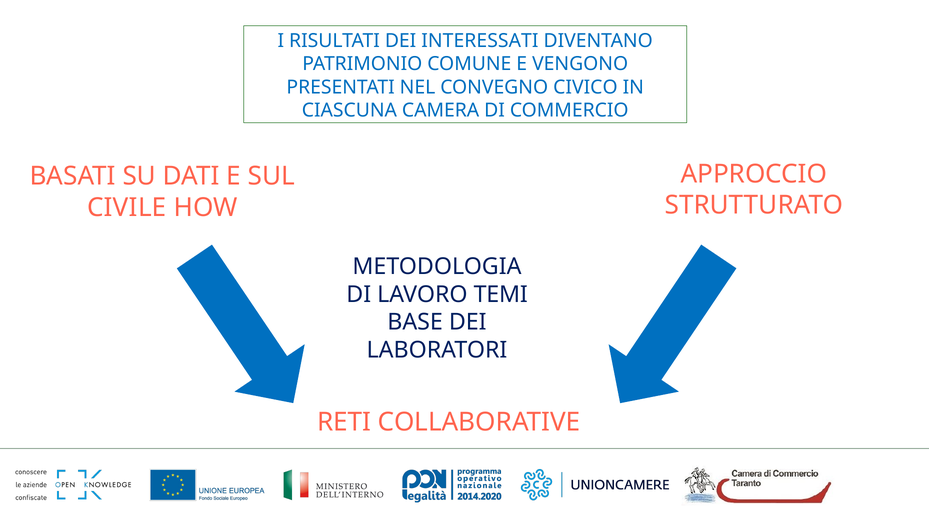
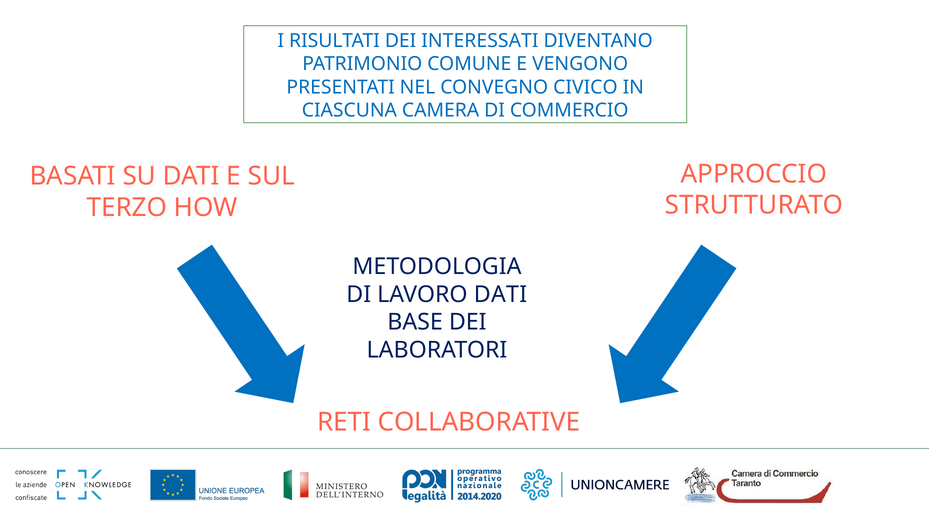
CIVILE: CIVILE -> TERZO
LAVORO TEMI: TEMI -> DATI
